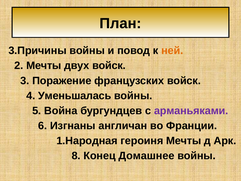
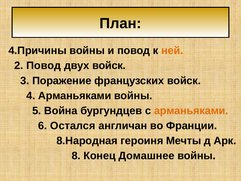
3.Причины: 3.Причины -> 4.Причины
2 Мечты: Мечты -> Повод
4 Уменьшалась: Уменьшалась -> Арманьяками
арманьяками at (191, 111) colour: purple -> orange
Изгнаны: Изгнаны -> Остался
1.Народная: 1.Народная -> 8.Народная
